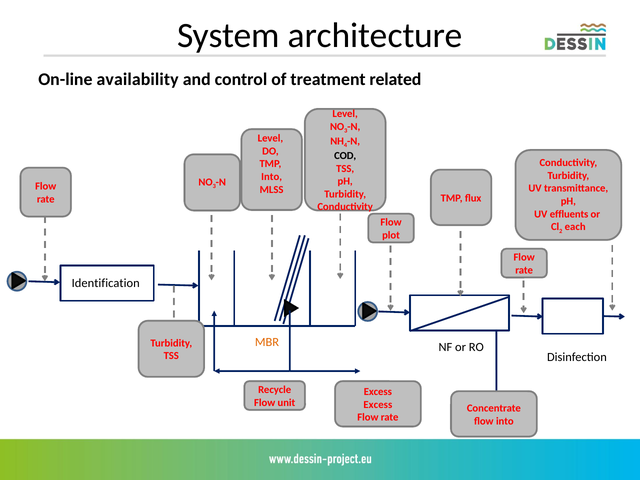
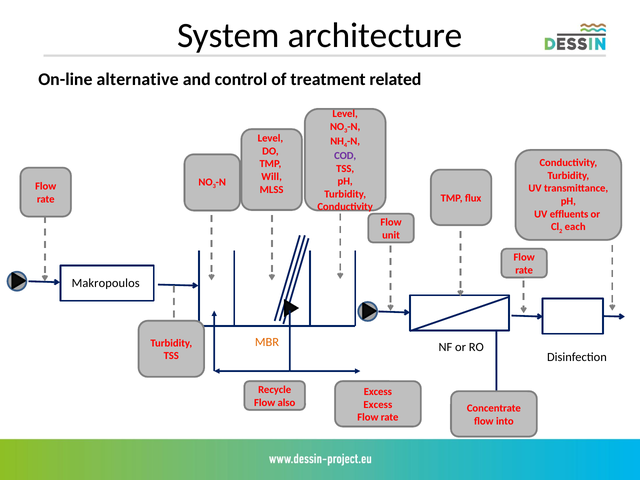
availability: availability -> alternative
COD colour: black -> purple
Into at (272, 177): Into -> Will
plot: plot -> unit
Identification: Identification -> Makropoulos
unit: unit -> also
